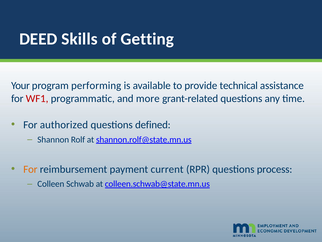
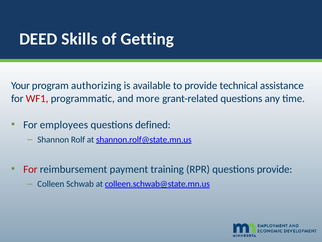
performing: performing -> authorizing
authorized: authorized -> employees
For at (30, 169) colour: orange -> red
current: current -> training
questions process: process -> provide
